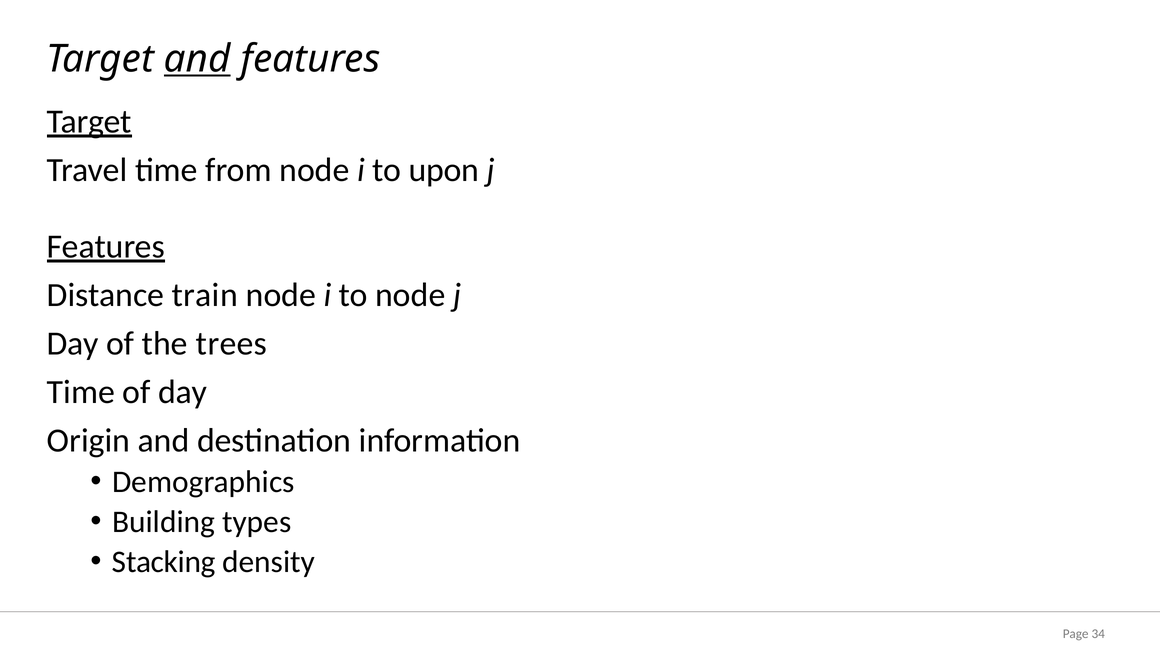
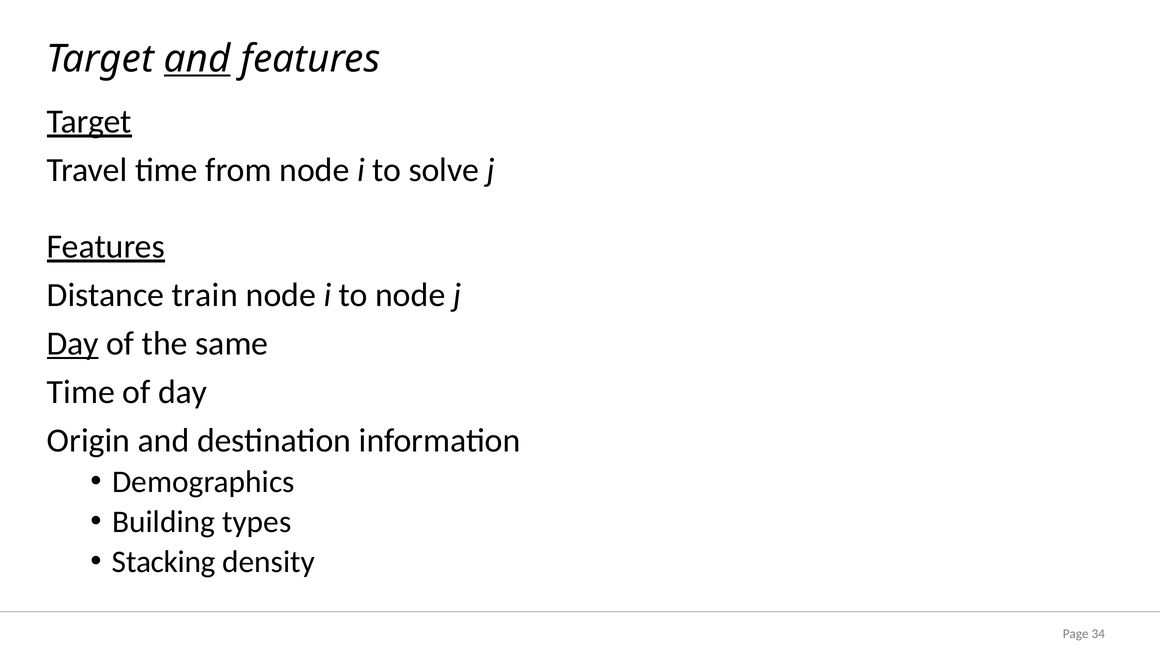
upon: upon -> solve
Day at (73, 344) underline: none -> present
trees: trees -> same
